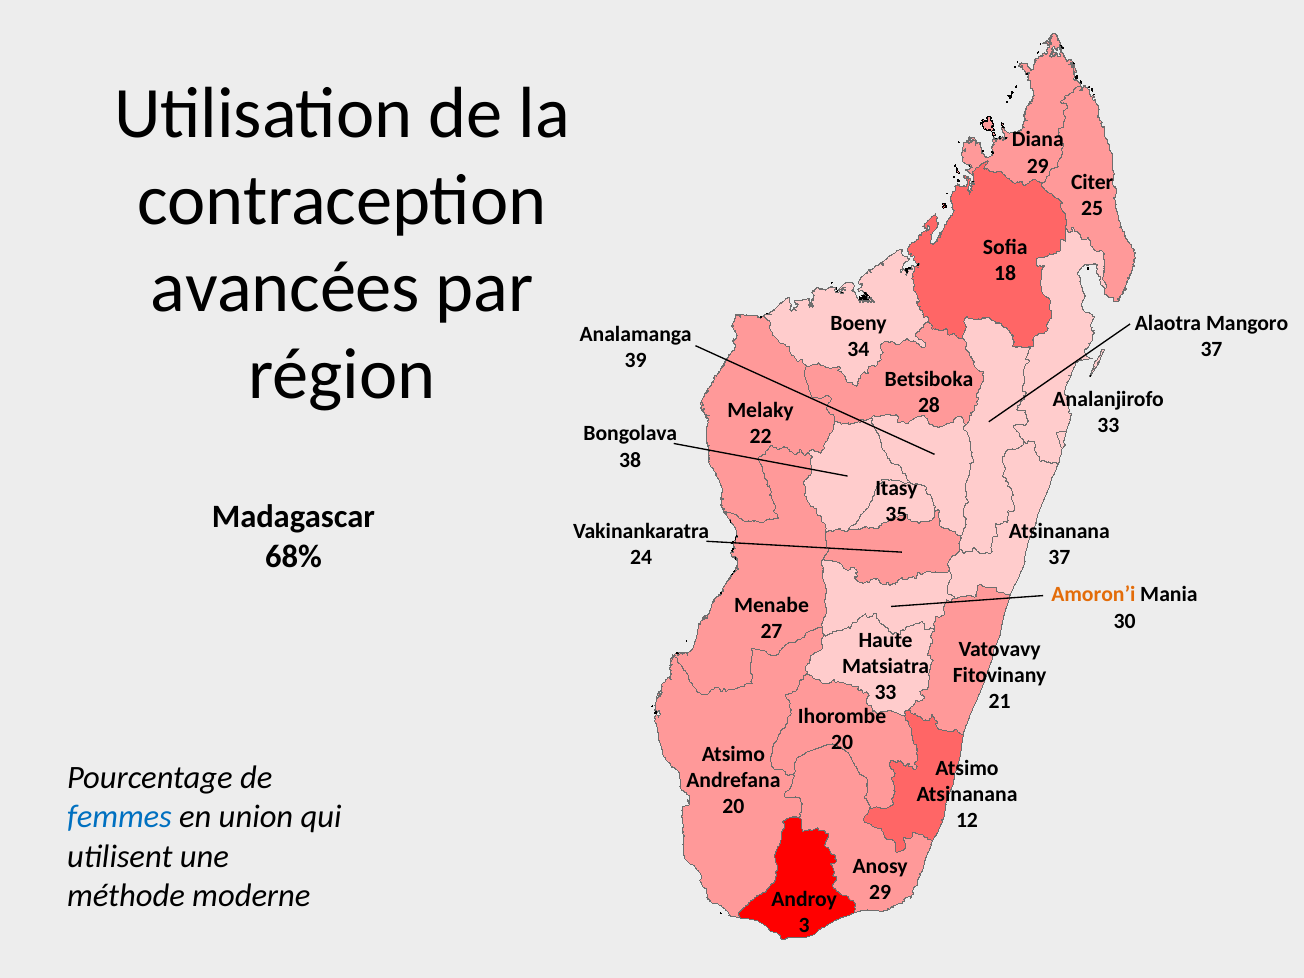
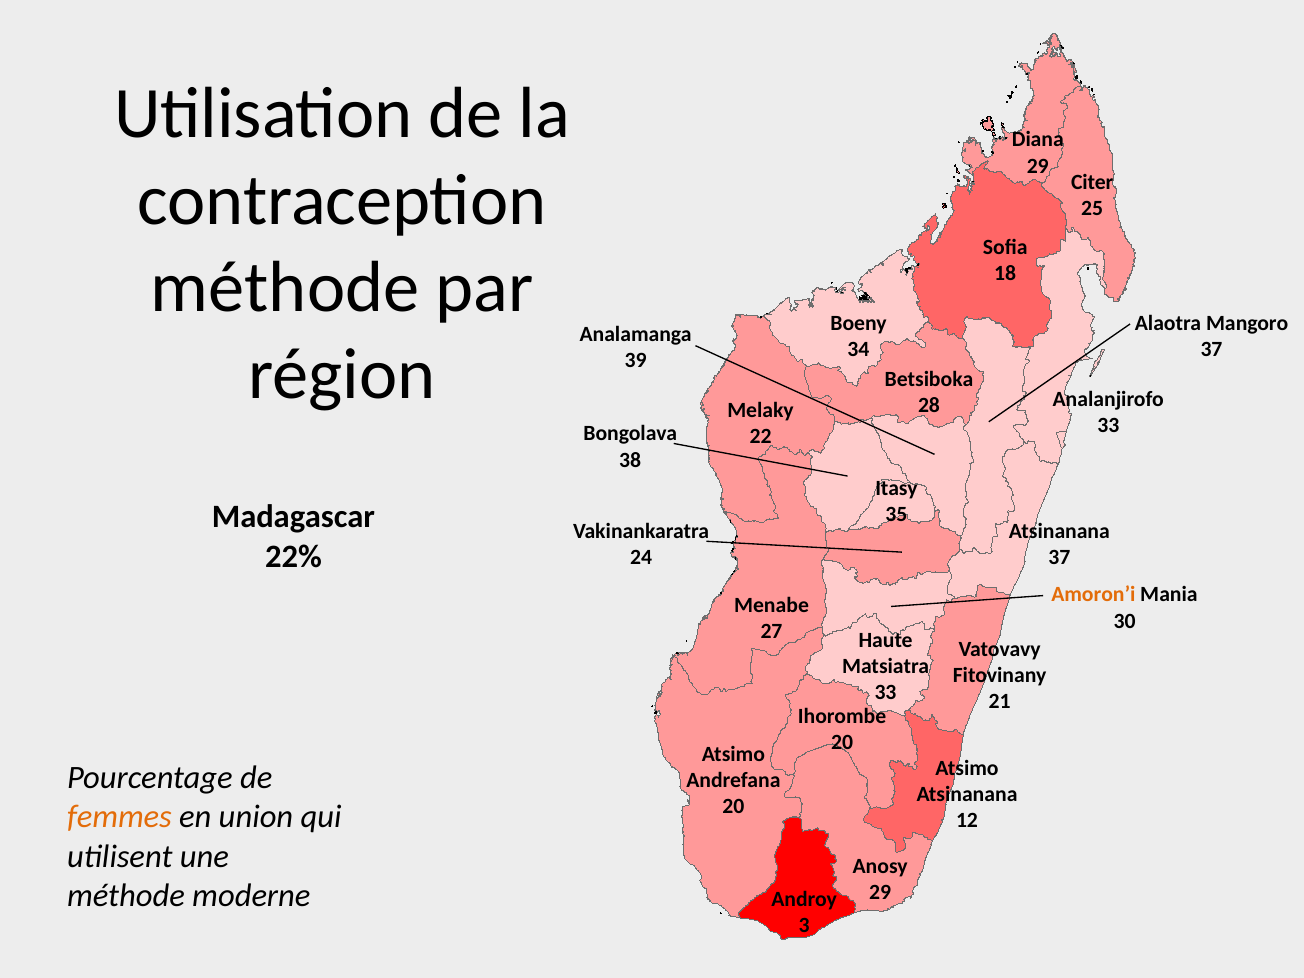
avancées at (285, 288): avancées -> méthode
68%: 68% -> 22%
femmes colour: blue -> orange
